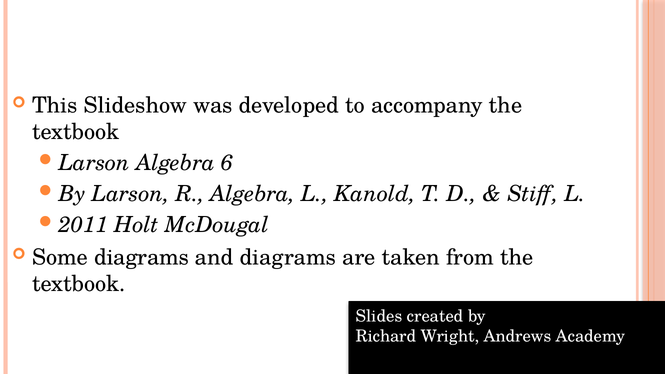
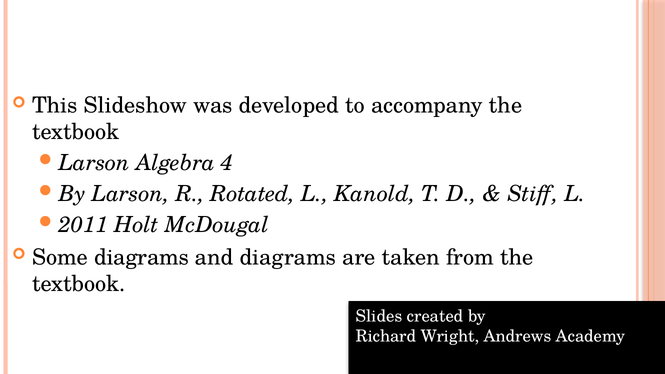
6: 6 -> 4
R Algebra: Algebra -> Rotated
